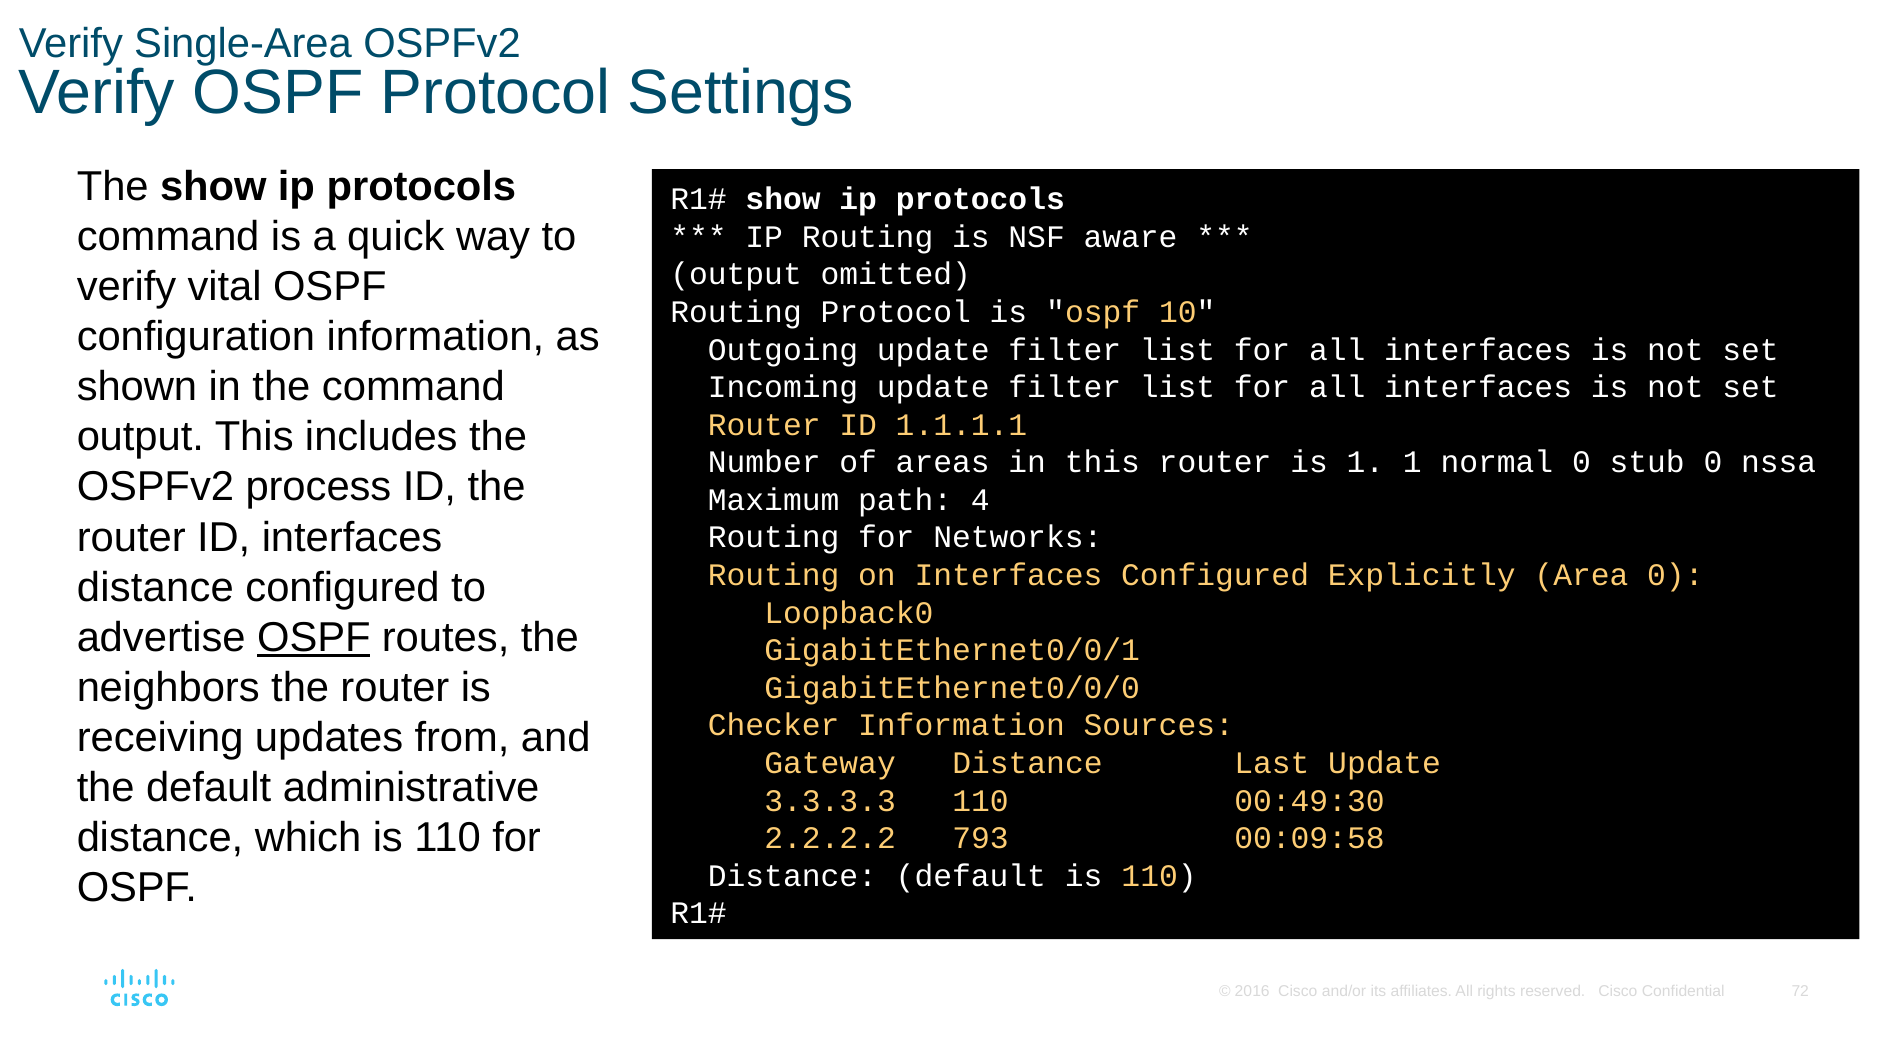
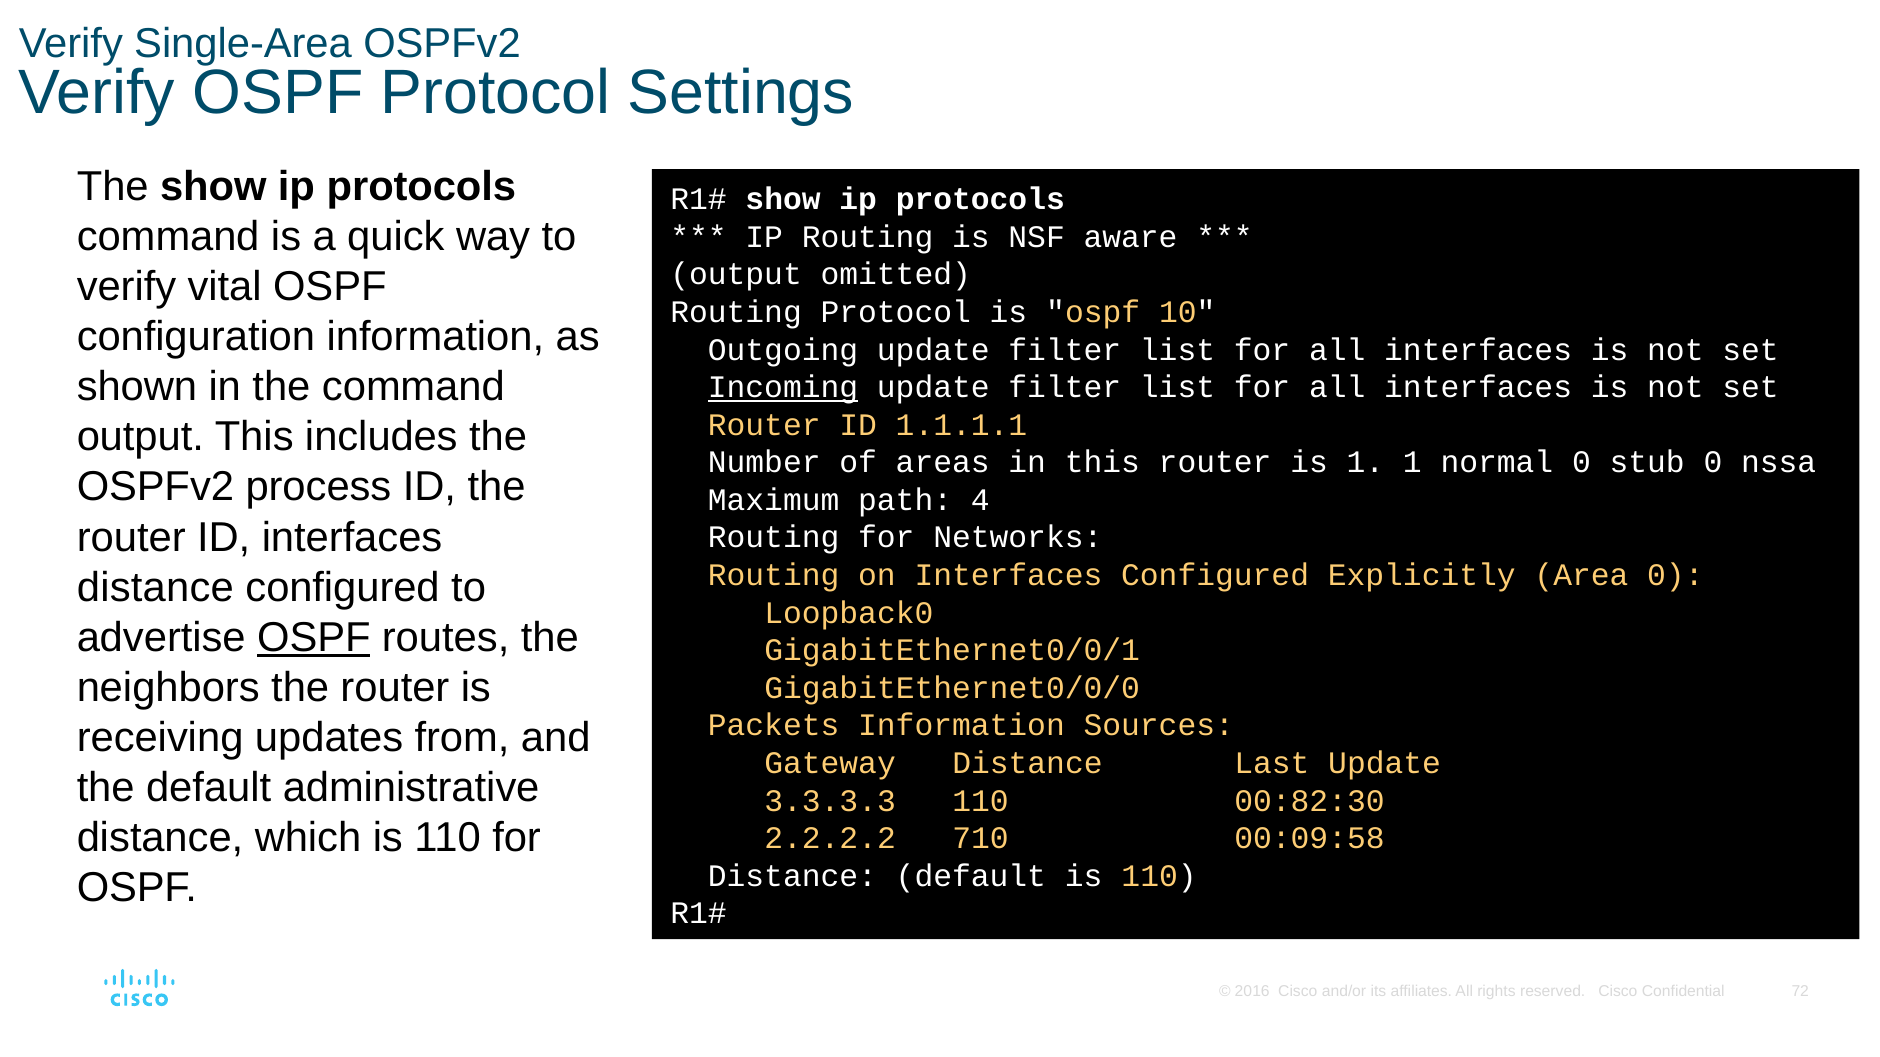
Incoming underline: none -> present
Checker: Checker -> Packets
00:49:30: 00:49:30 -> 00:82:30
793: 793 -> 710
